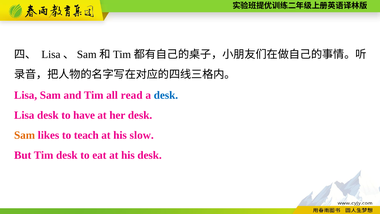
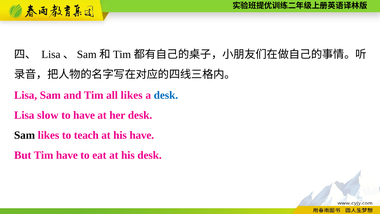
all read: read -> likes
Lisa desk: desk -> slow
Sam at (25, 135) colour: orange -> black
his slow: slow -> have
Tim desk: desk -> have
